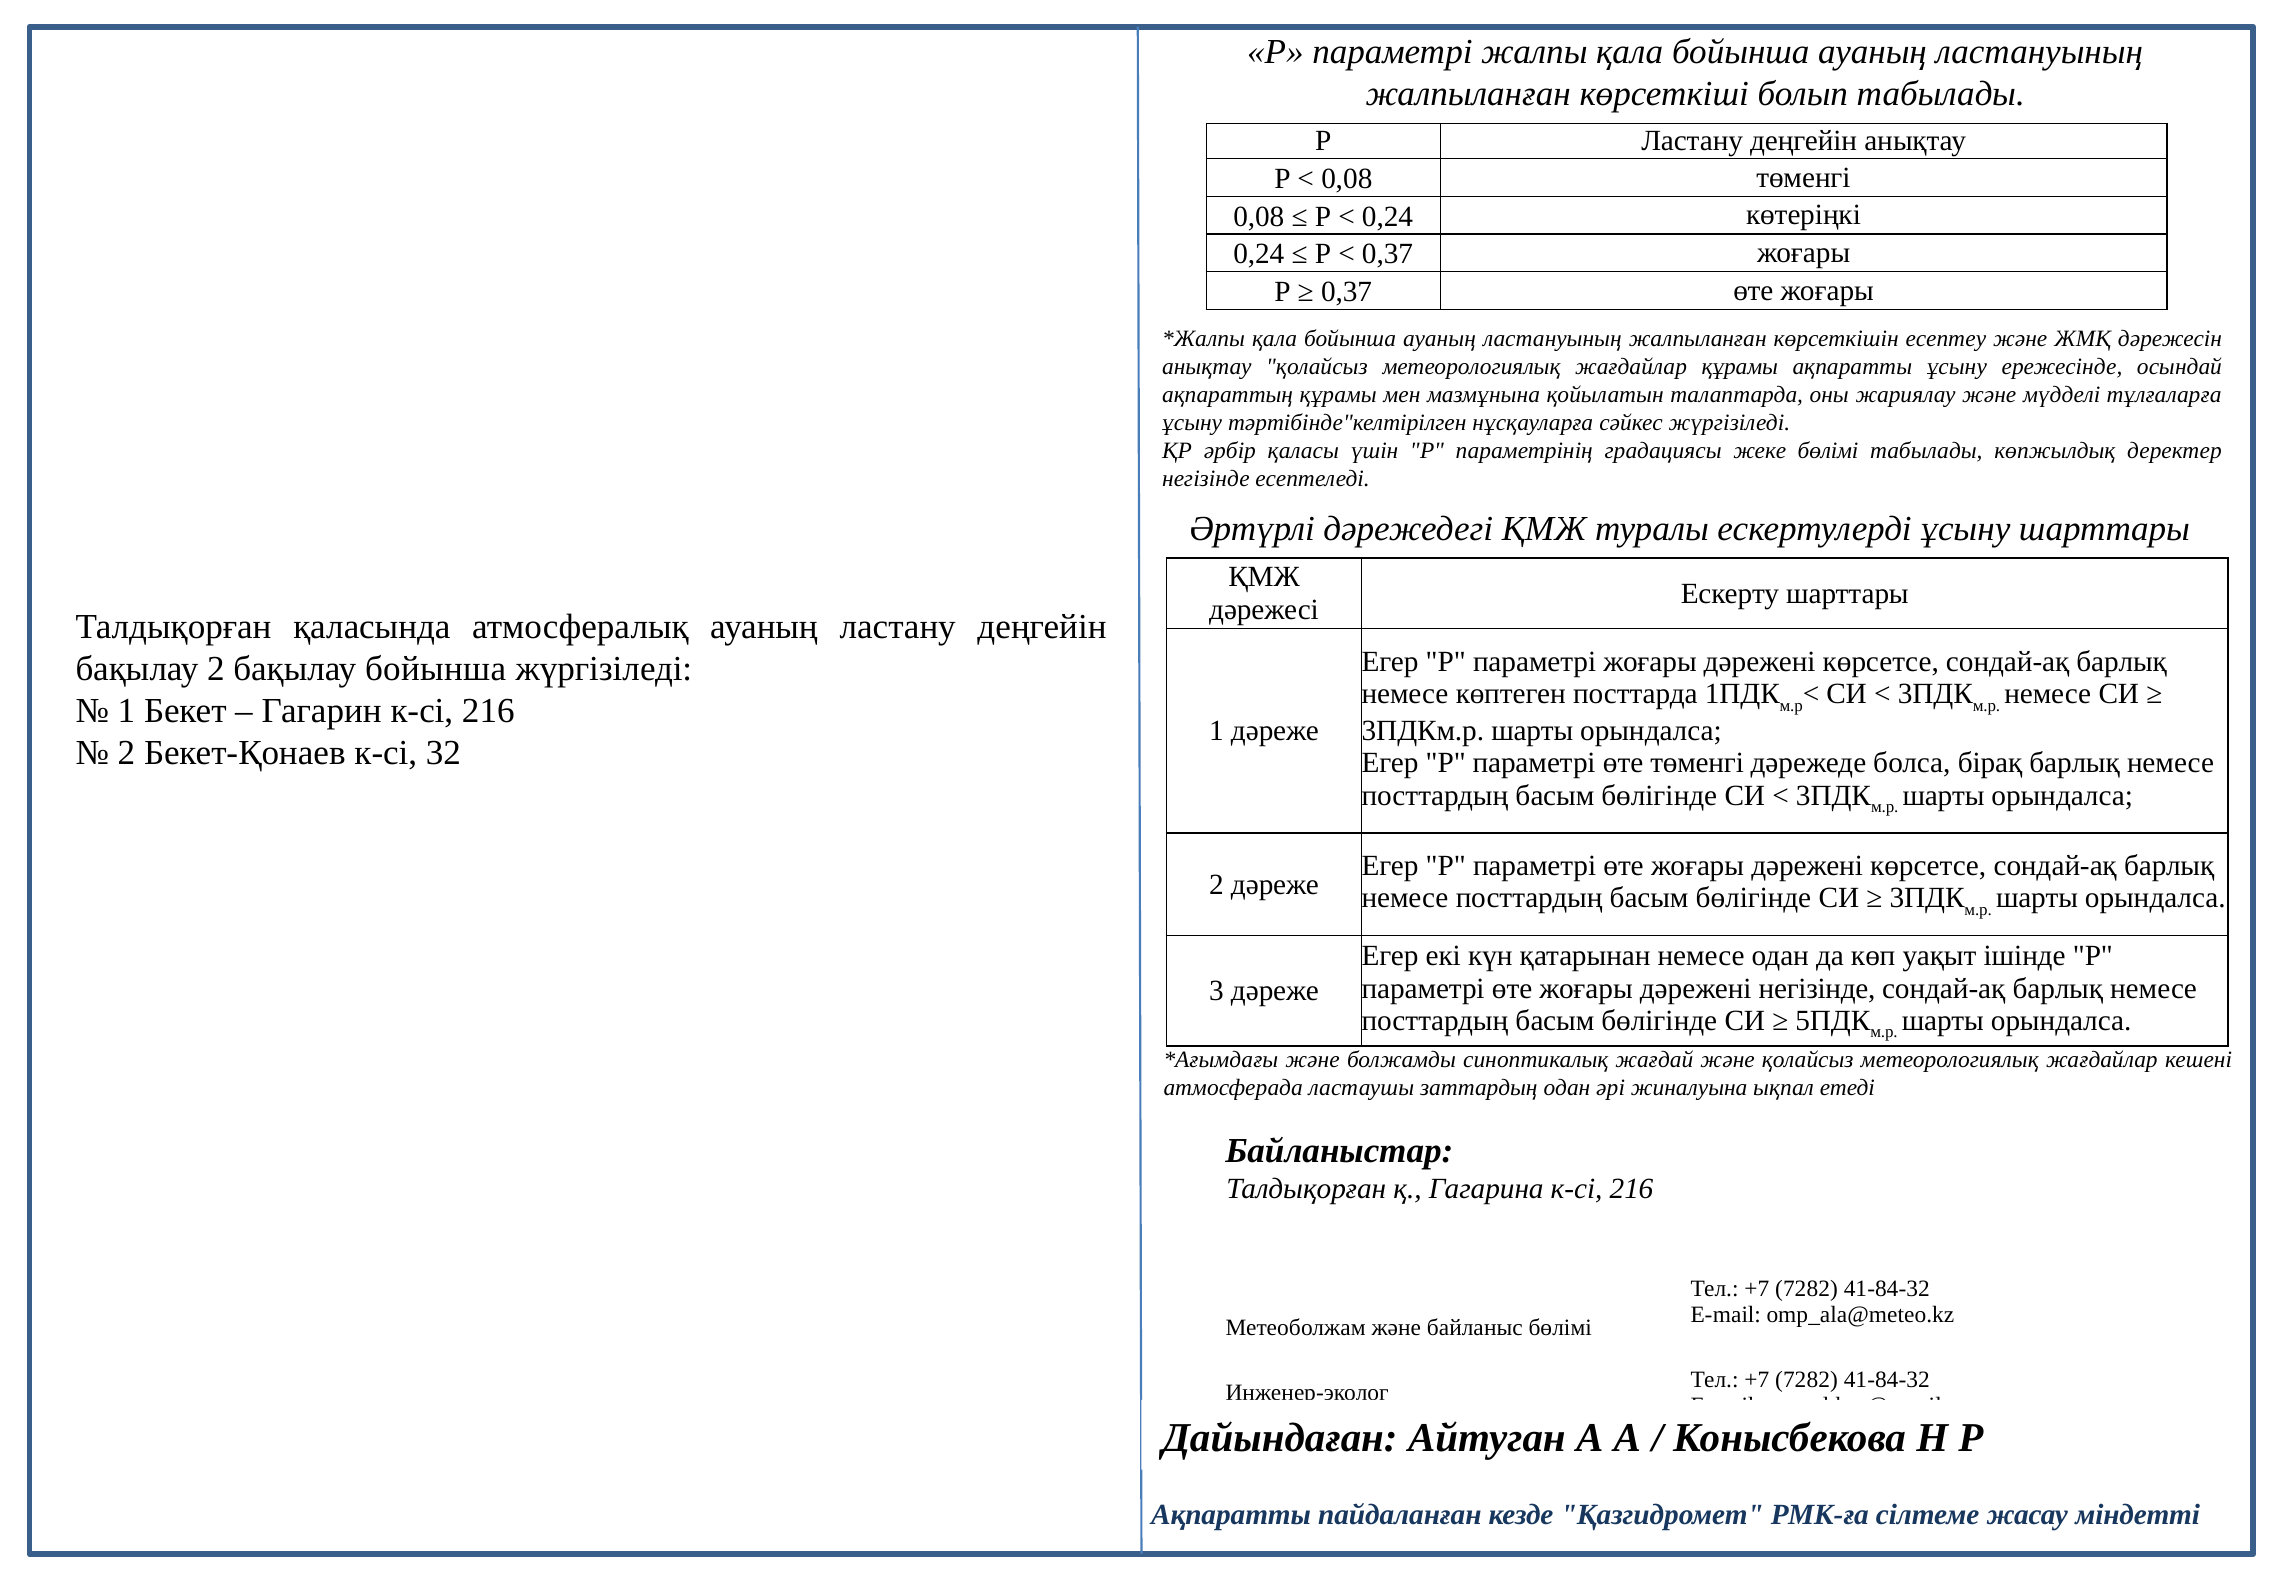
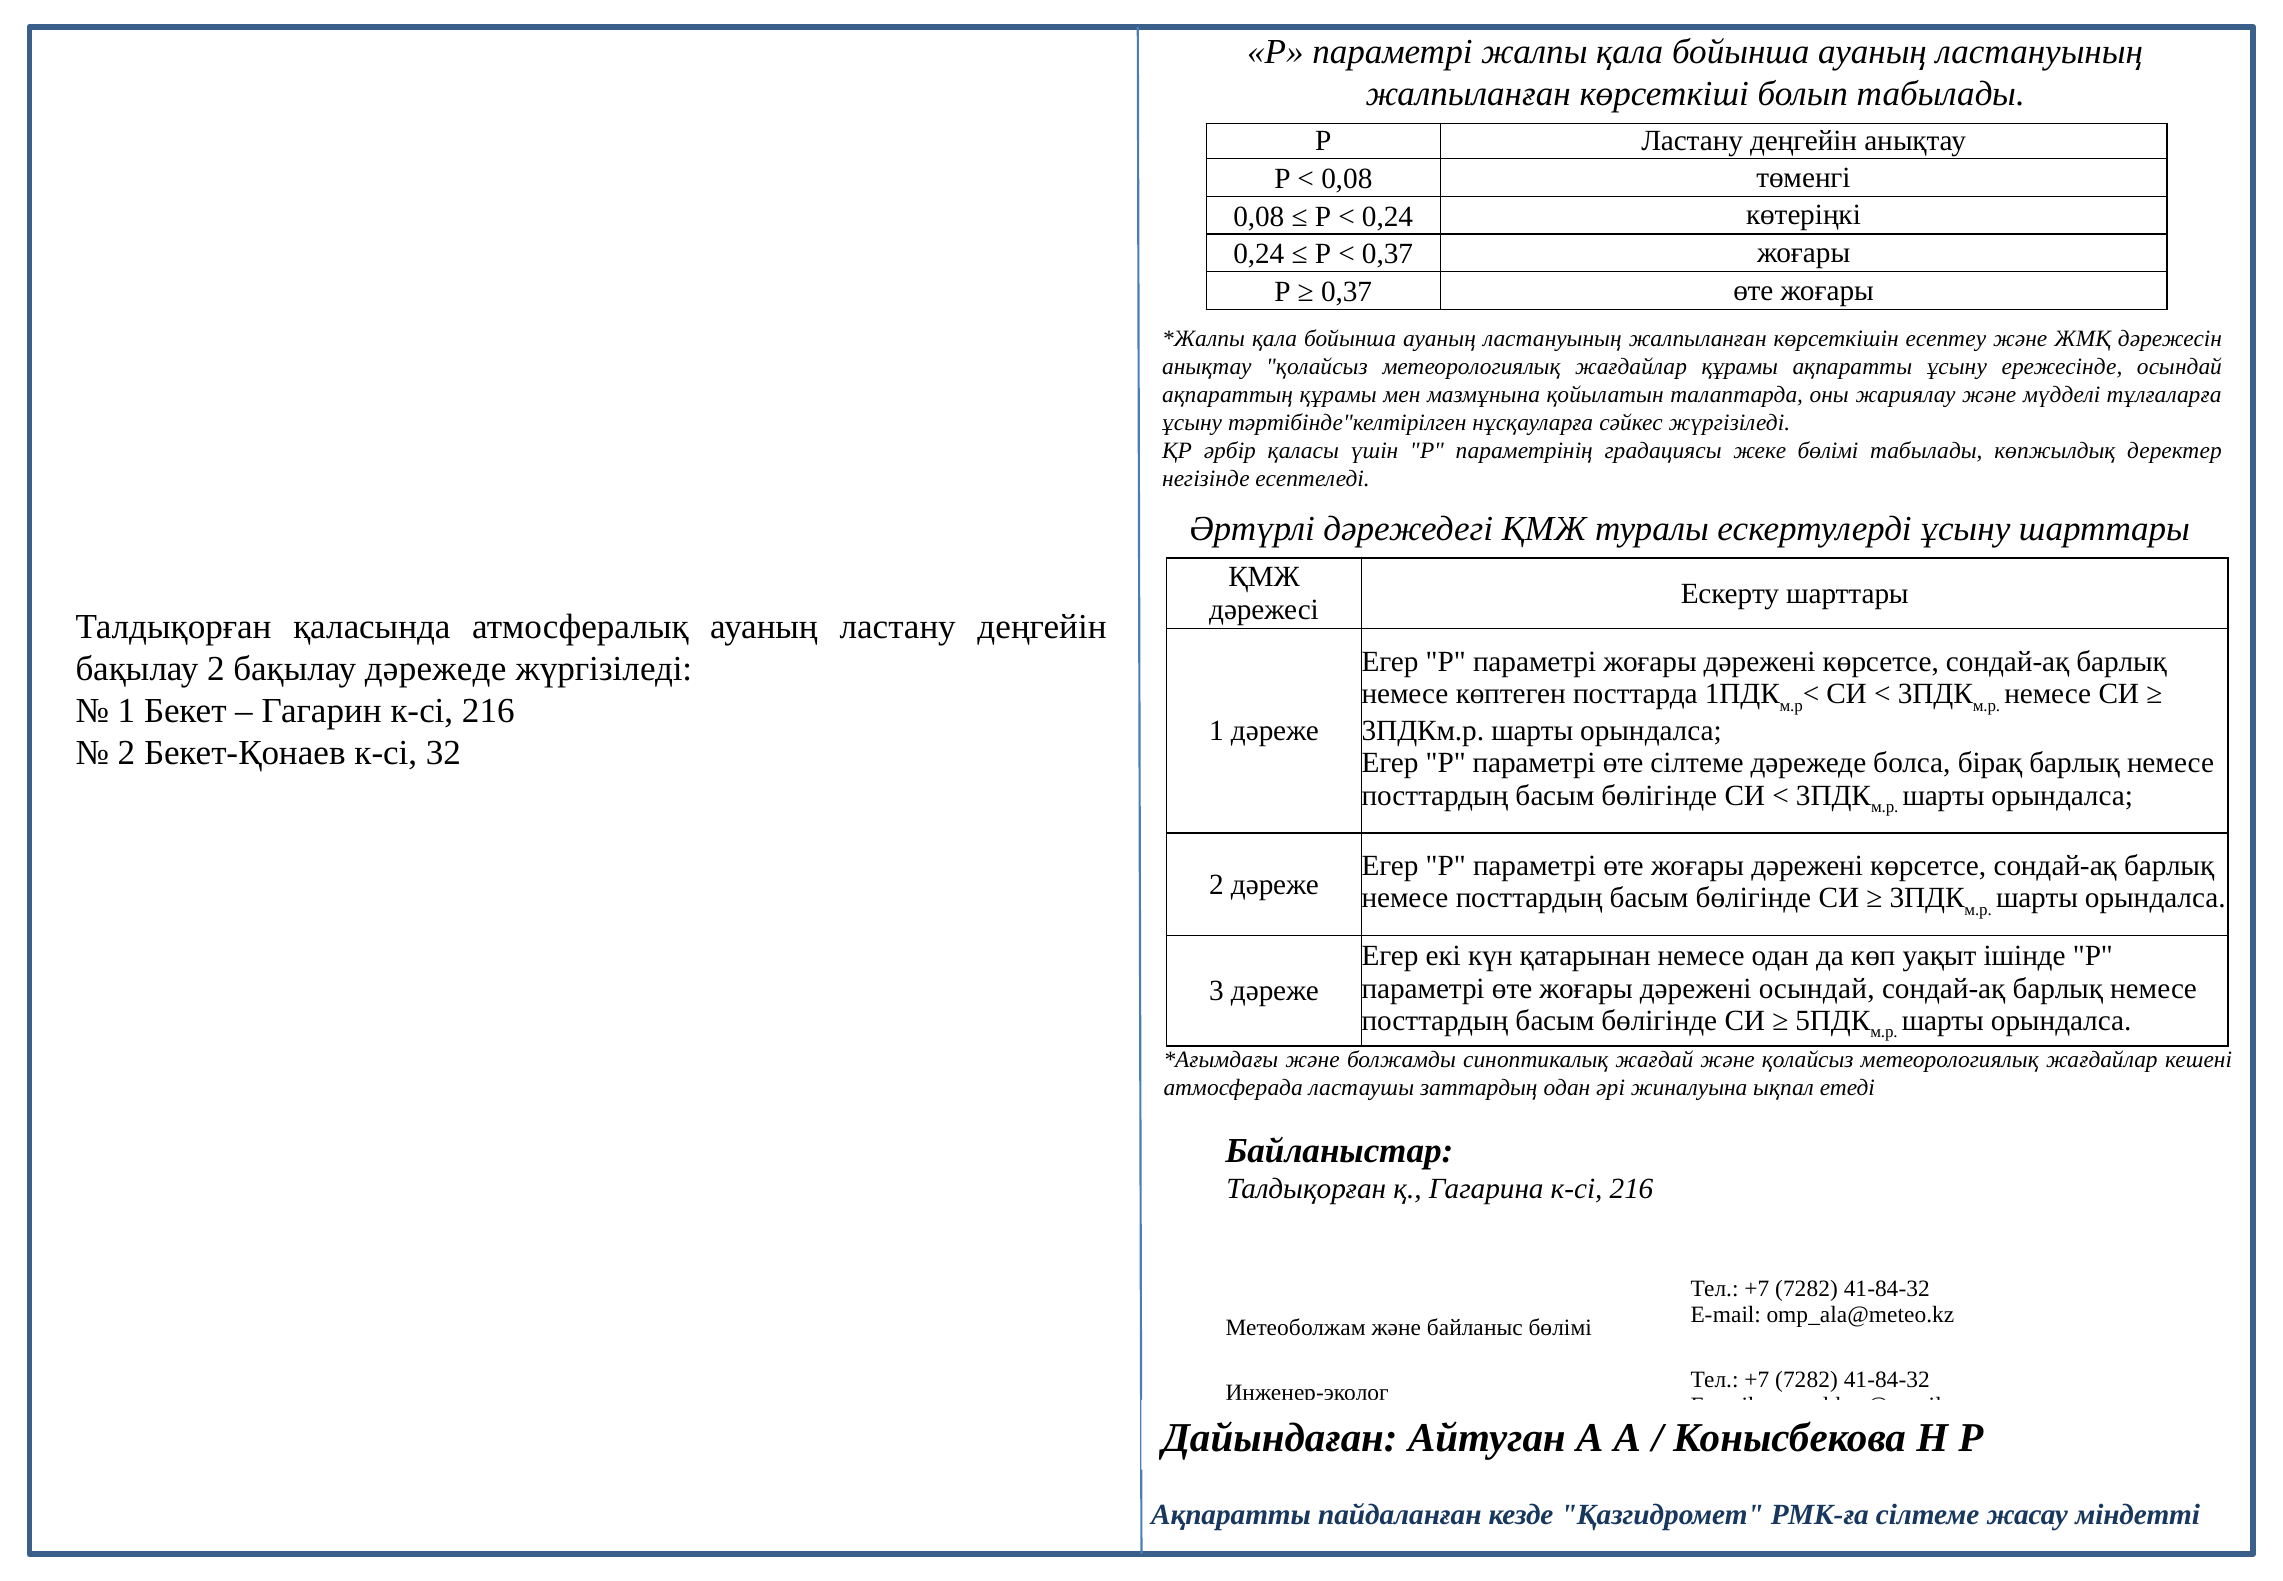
бақылау бойынша: бойынша -> дәрежеде
өте төменгі: төменгі -> сілтеме
дәрежені негізінде: негізінде -> осындай
